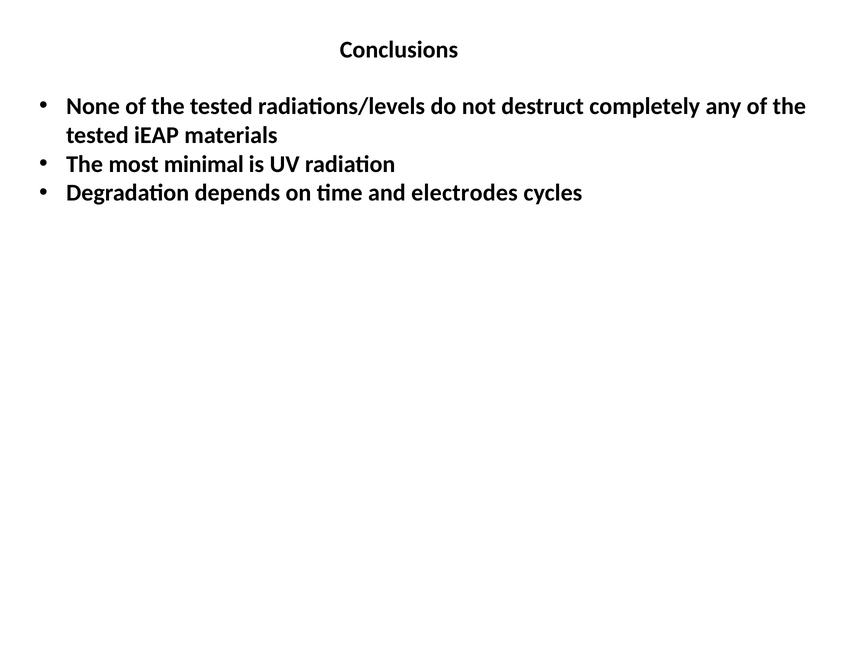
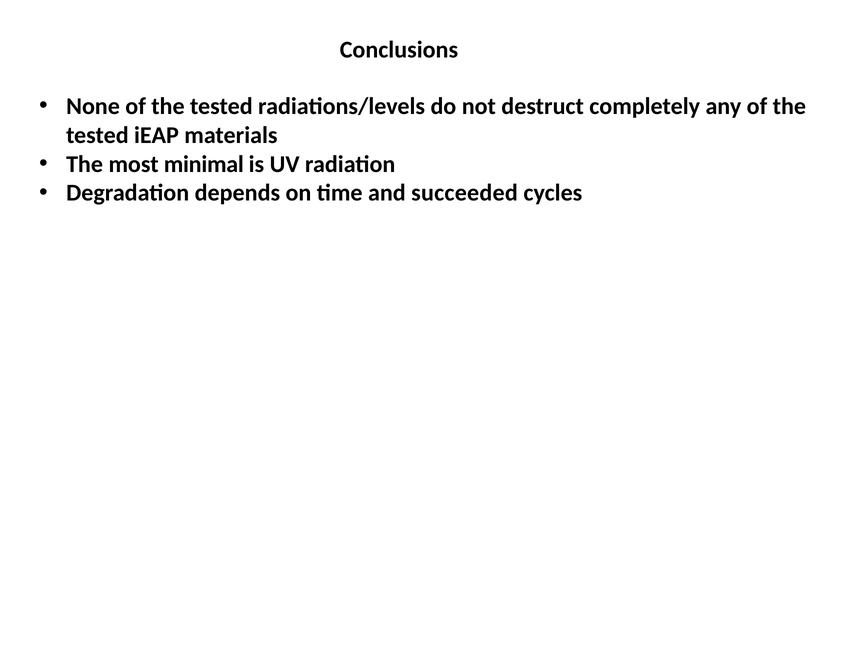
electrodes: electrodes -> succeeded
